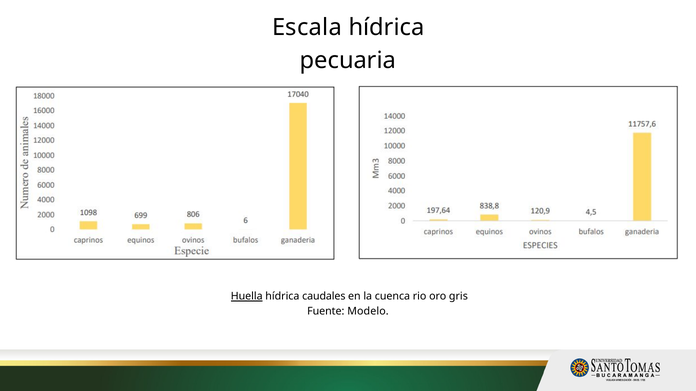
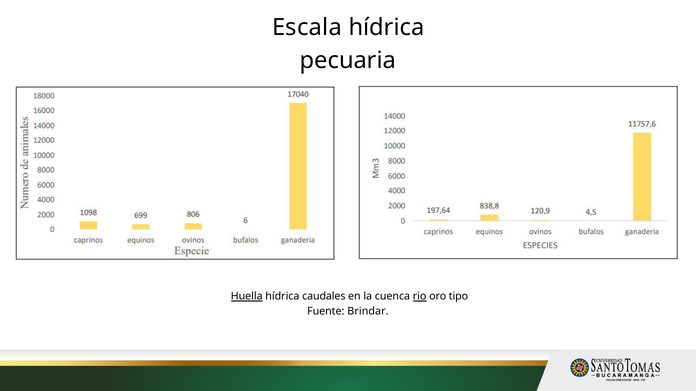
rio underline: none -> present
gris: gris -> tipo
Modelo: Modelo -> Brindar
